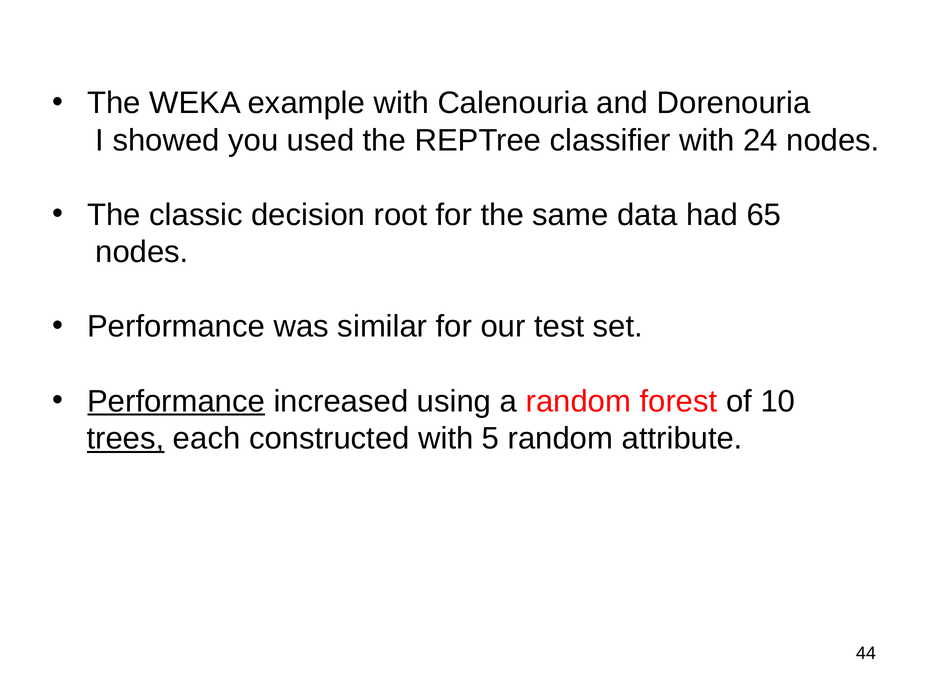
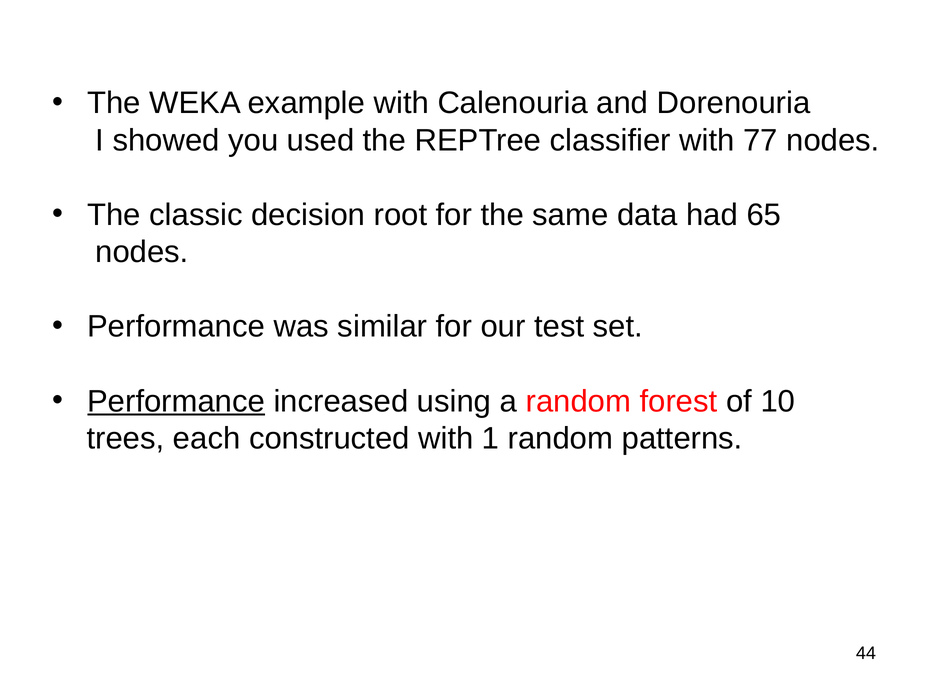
24: 24 -> 77
trees underline: present -> none
5: 5 -> 1
attribute: attribute -> patterns
